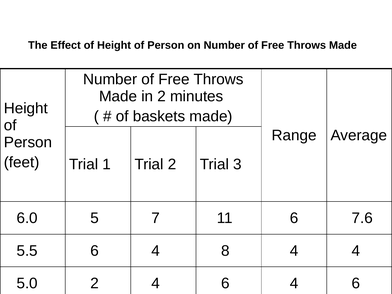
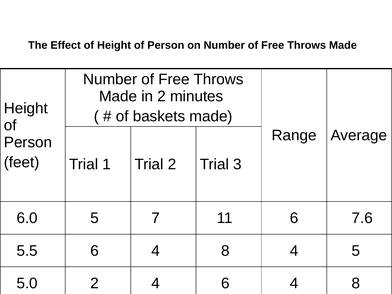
4 4: 4 -> 5
4 6 4 6: 6 -> 8
